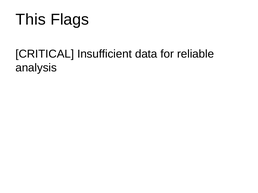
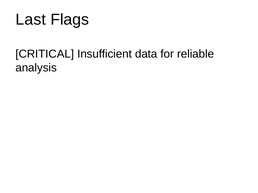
This: This -> Last
